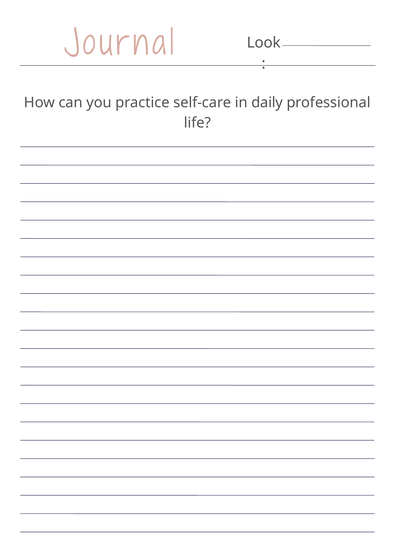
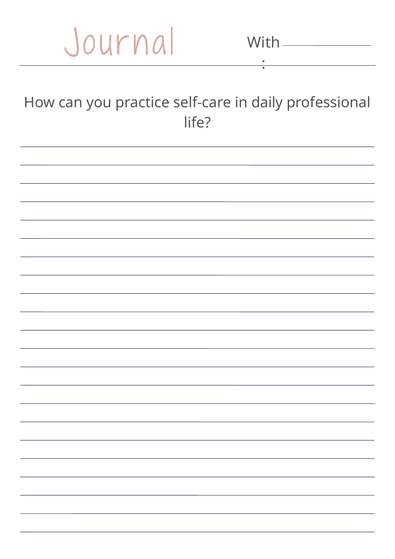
Look: Look -> With
